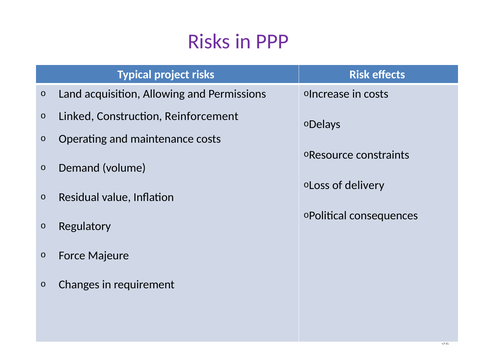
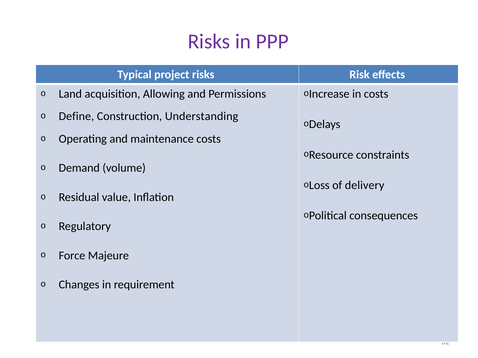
Linked: Linked -> Define
Reinforcement: Reinforcement -> Understanding
